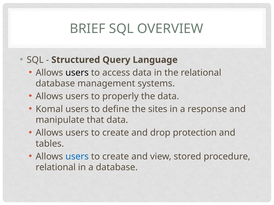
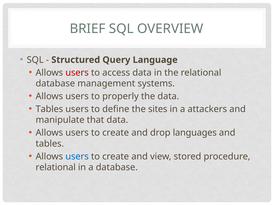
users at (77, 73) colour: black -> red
Komal at (49, 109): Komal -> Tables
response: response -> attackers
protection: protection -> languages
